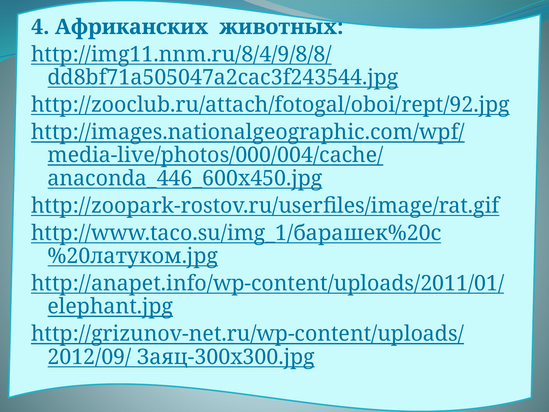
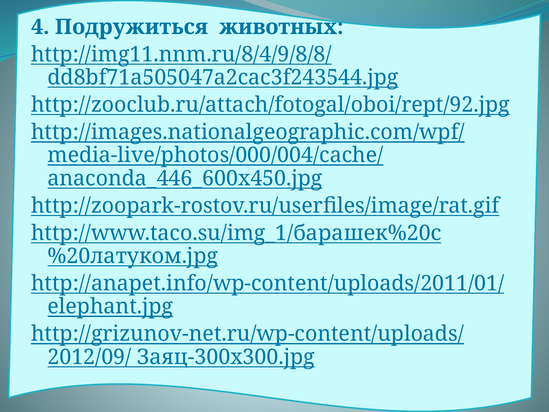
Африканских: Африканских -> Подружиться
